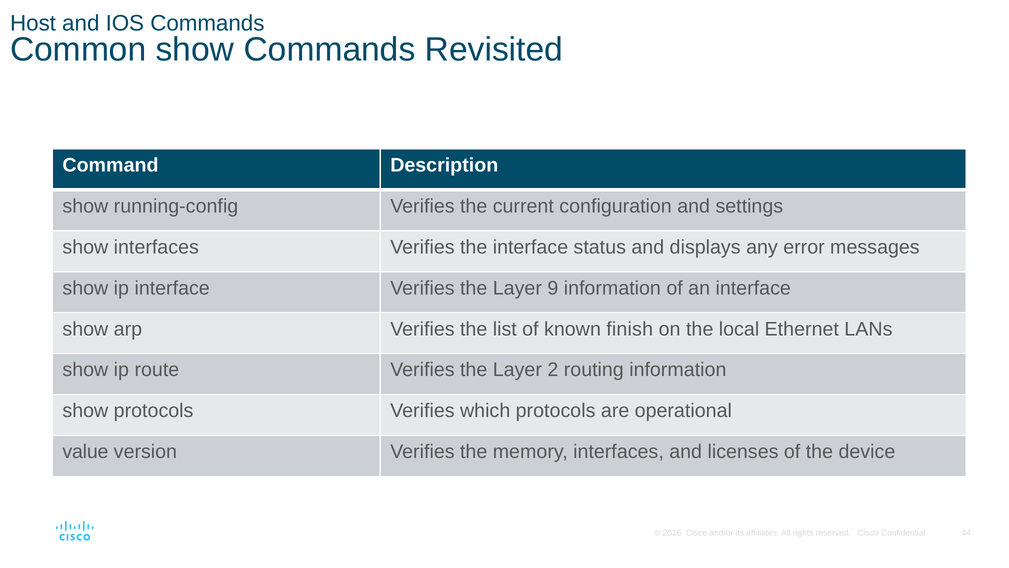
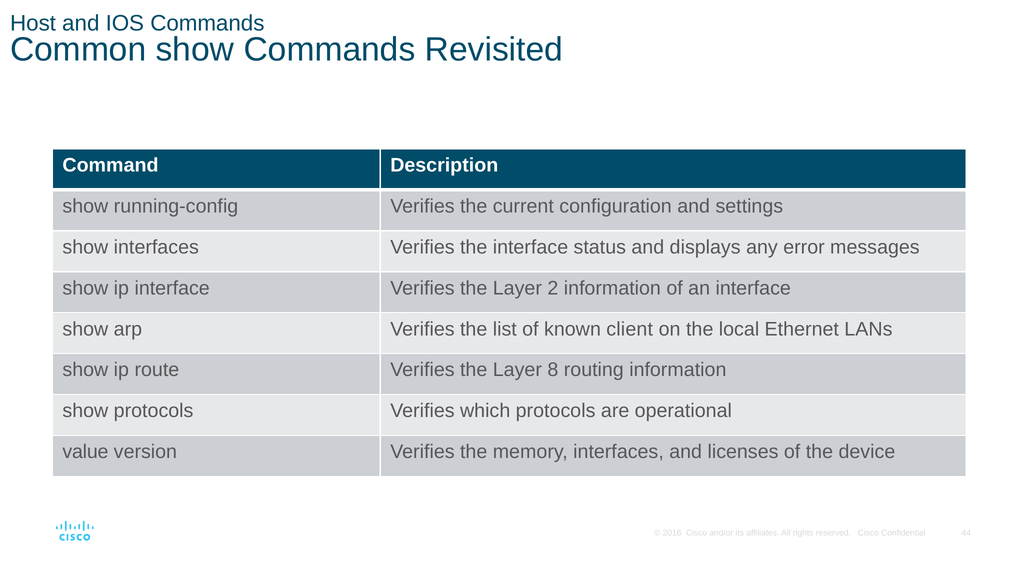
9: 9 -> 2
finish: finish -> client
2: 2 -> 8
